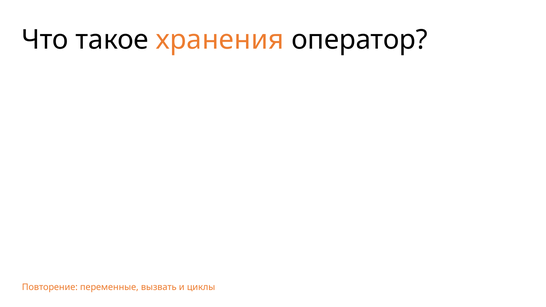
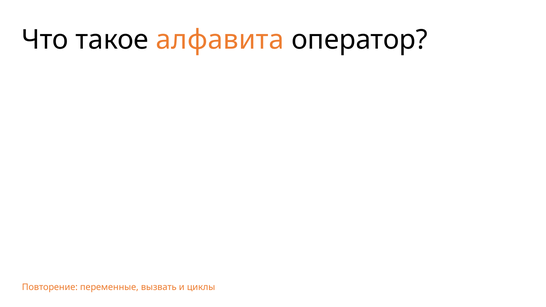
хранения: хранения -> алфавита
